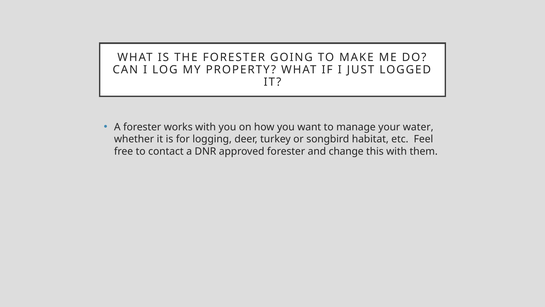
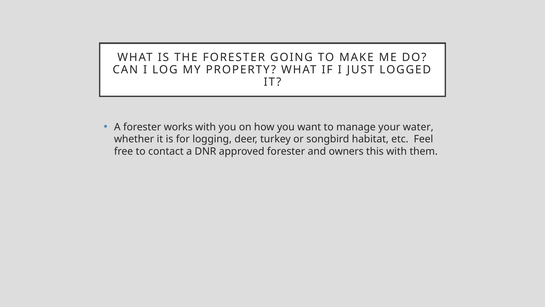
change: change -> owners
